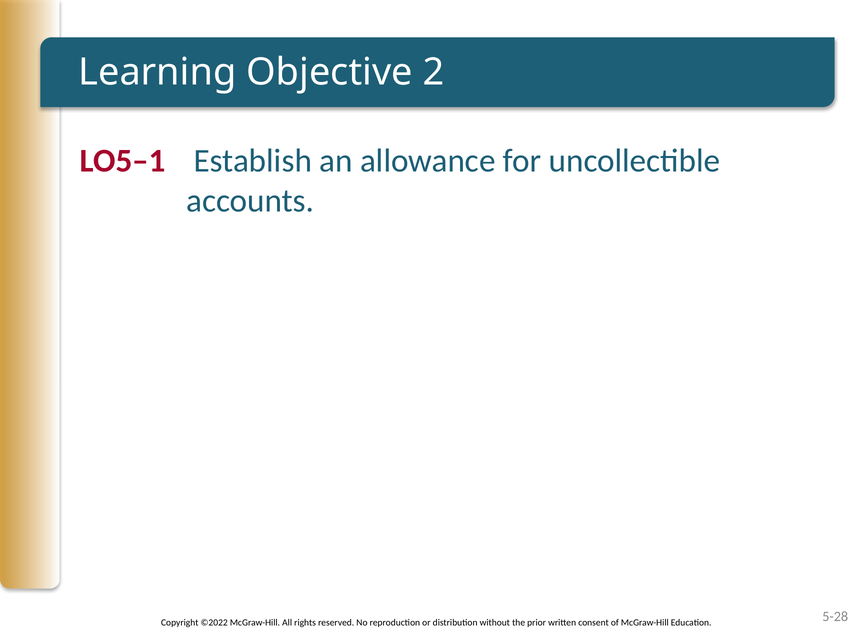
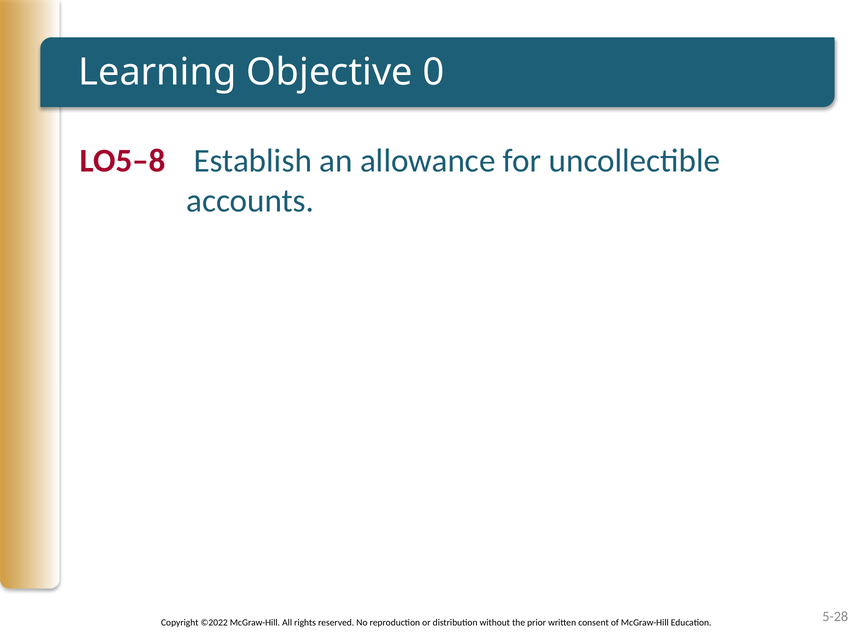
2: 2 -> 0
LO5–1: LO5–1 -> LO5–8
